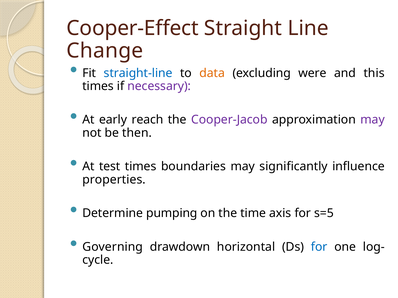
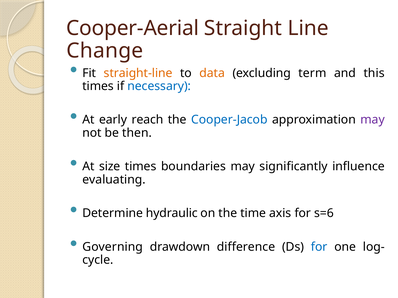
Cooper-Effect: Cooper-Effect -> Cooper-Aerial
straight-line colour: blue -> orange
were: were -> term
necessary colour: purple -> blue
Cooper-Jacob colour: purple -> blue
test: test -> size
properties: properties -> evaluating
pumping: pumping -> hydraulic
s=5: s=5 -> s=6
horizontal: horizontal -> difference
